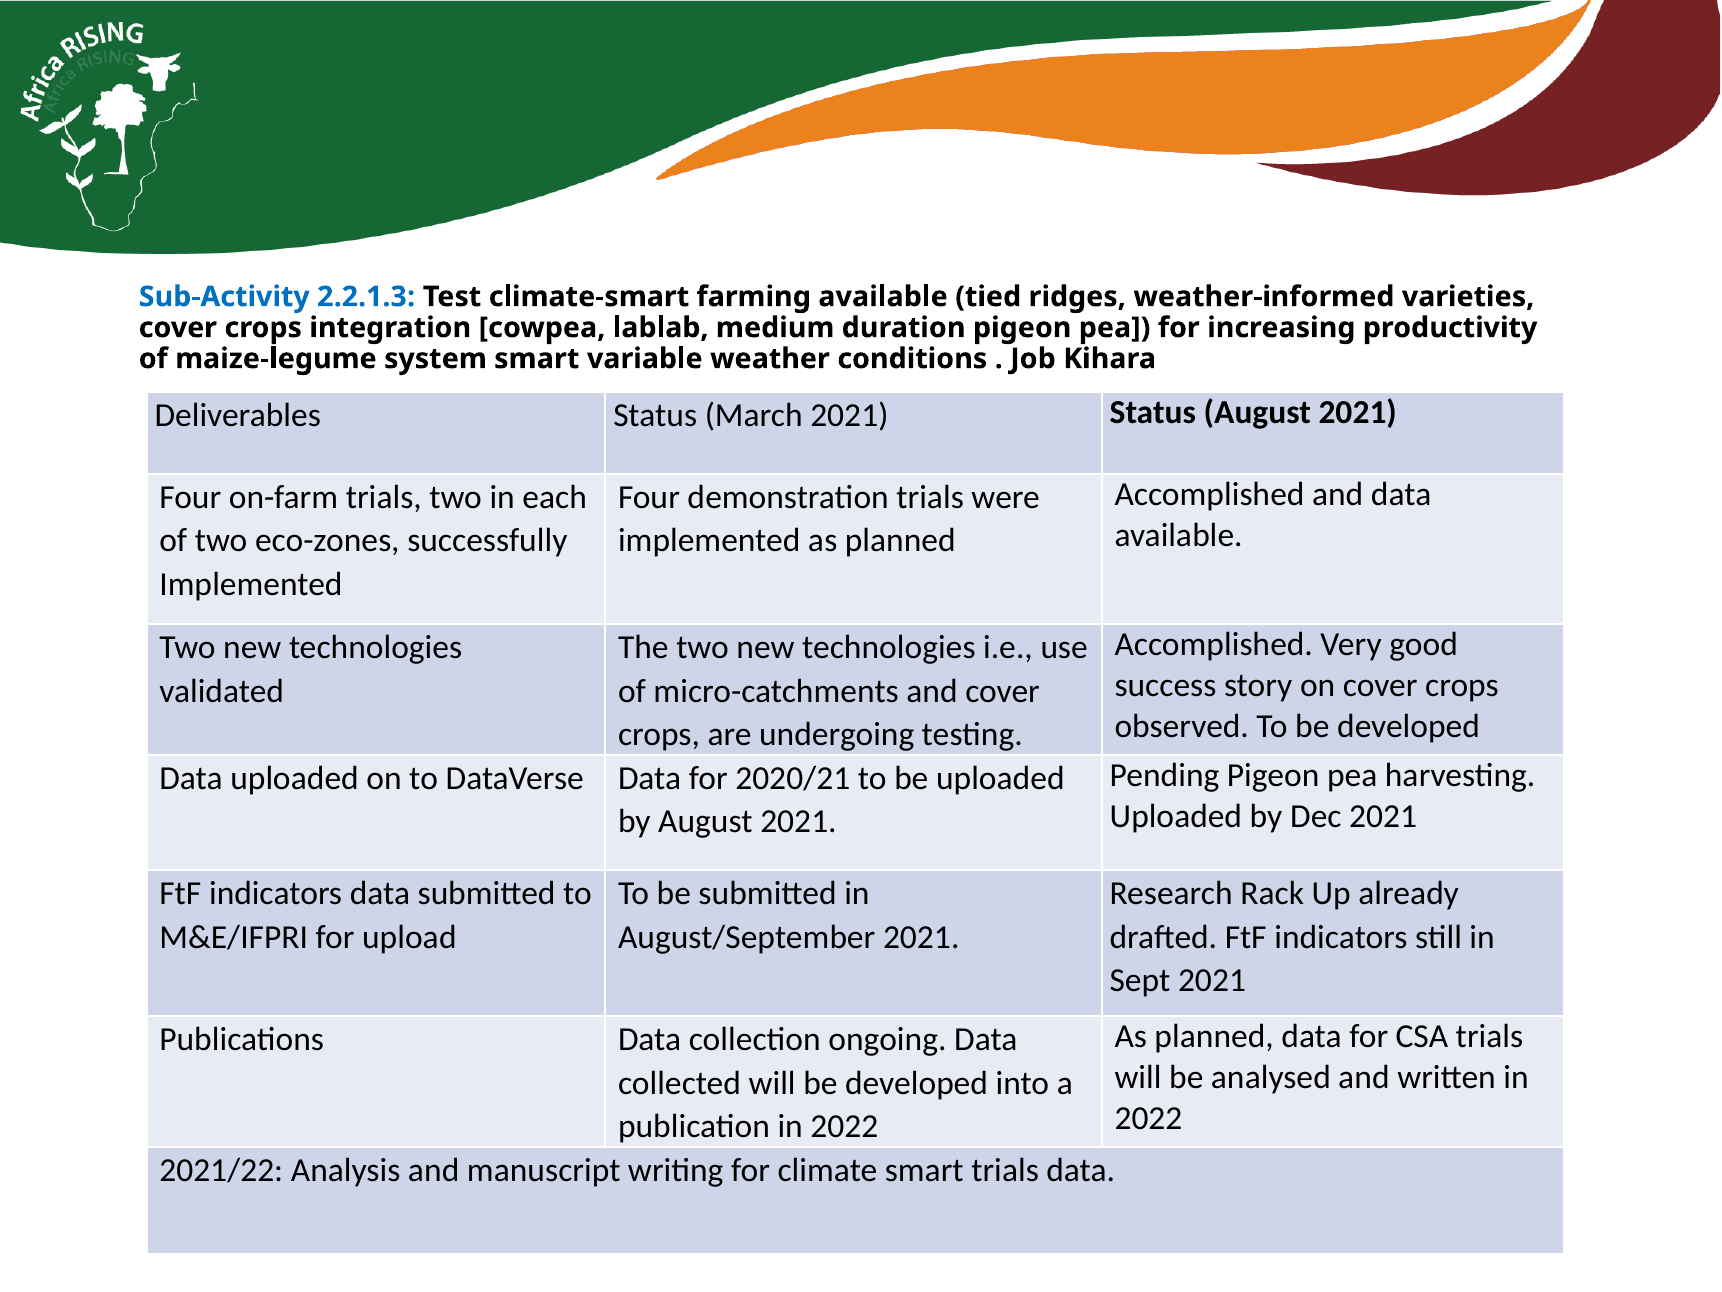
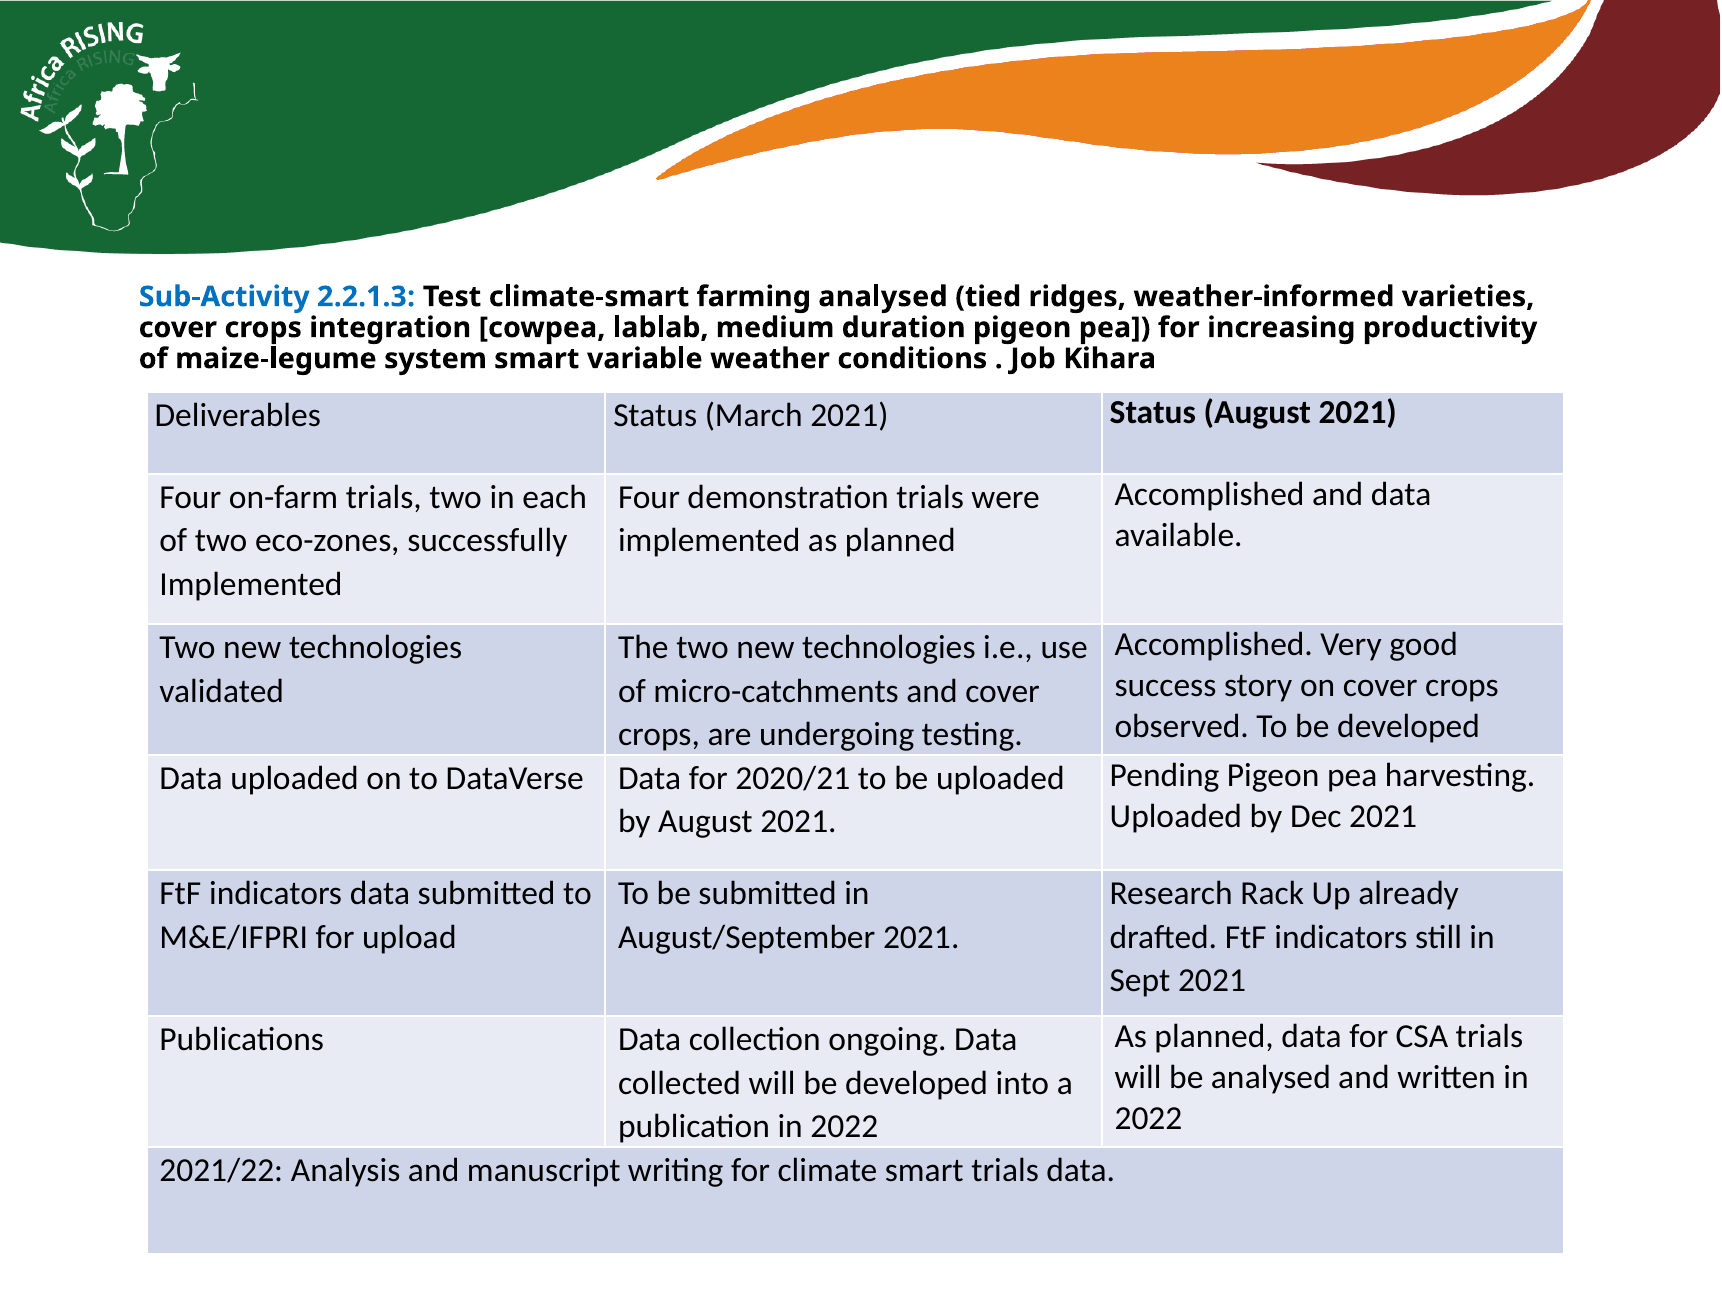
farming available: available -> analysed
